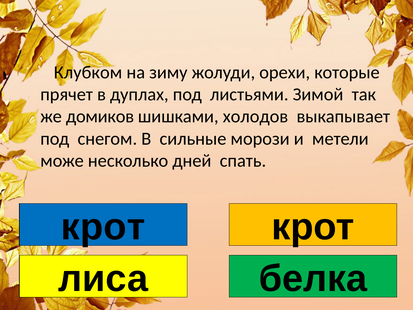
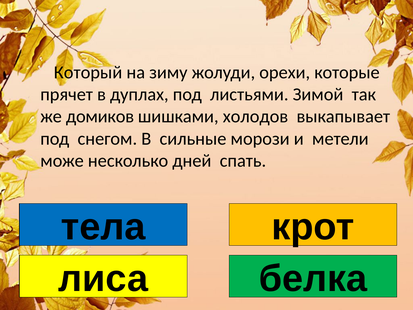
Клубком: Клубком -> Который
крот at (103, 227): крот -> тела
